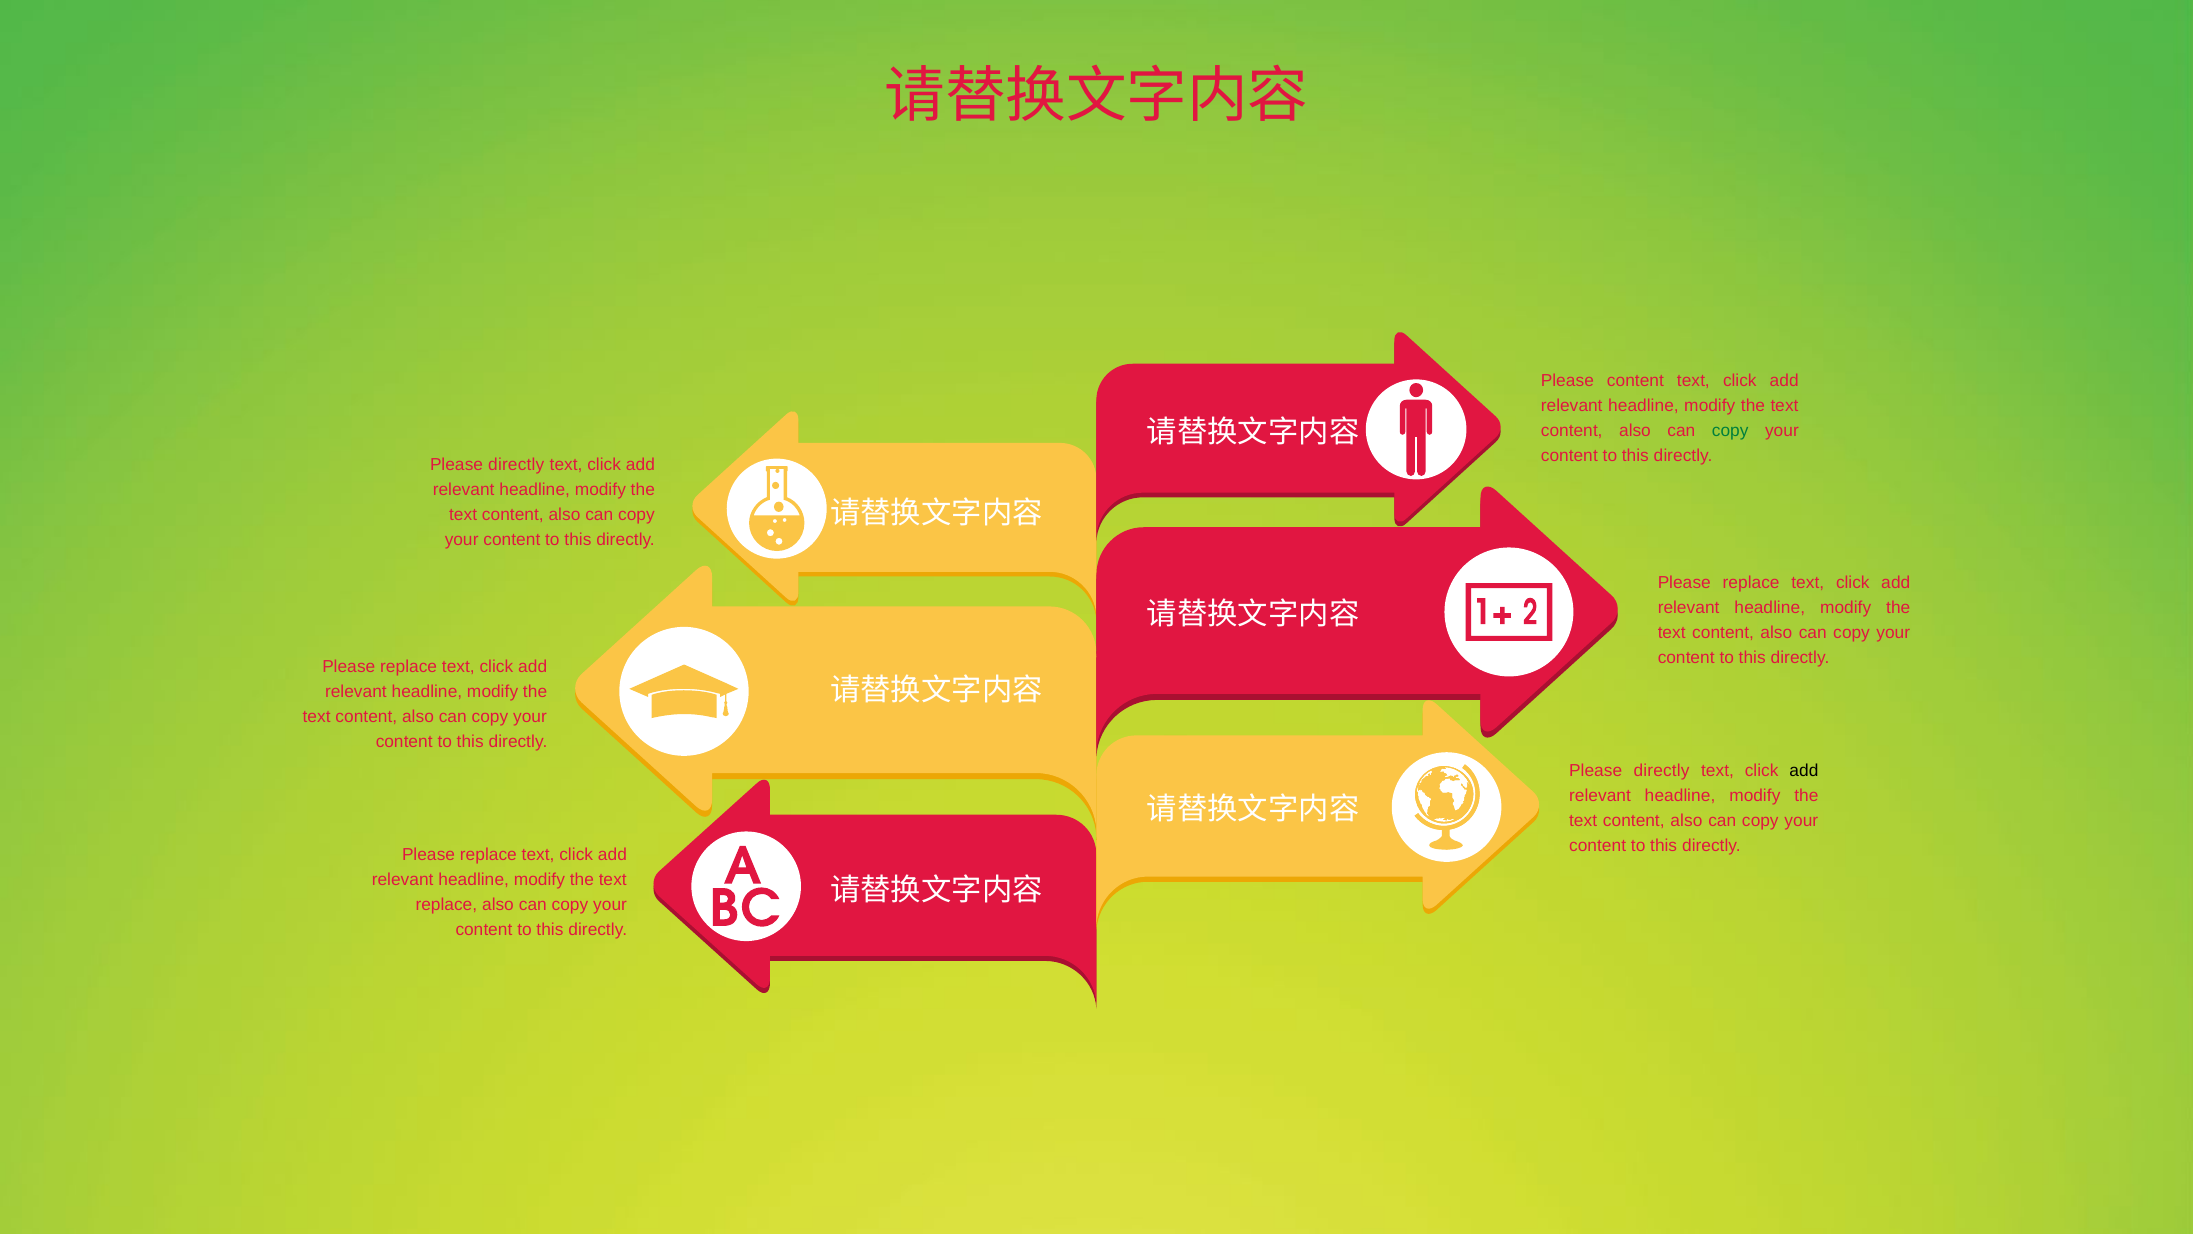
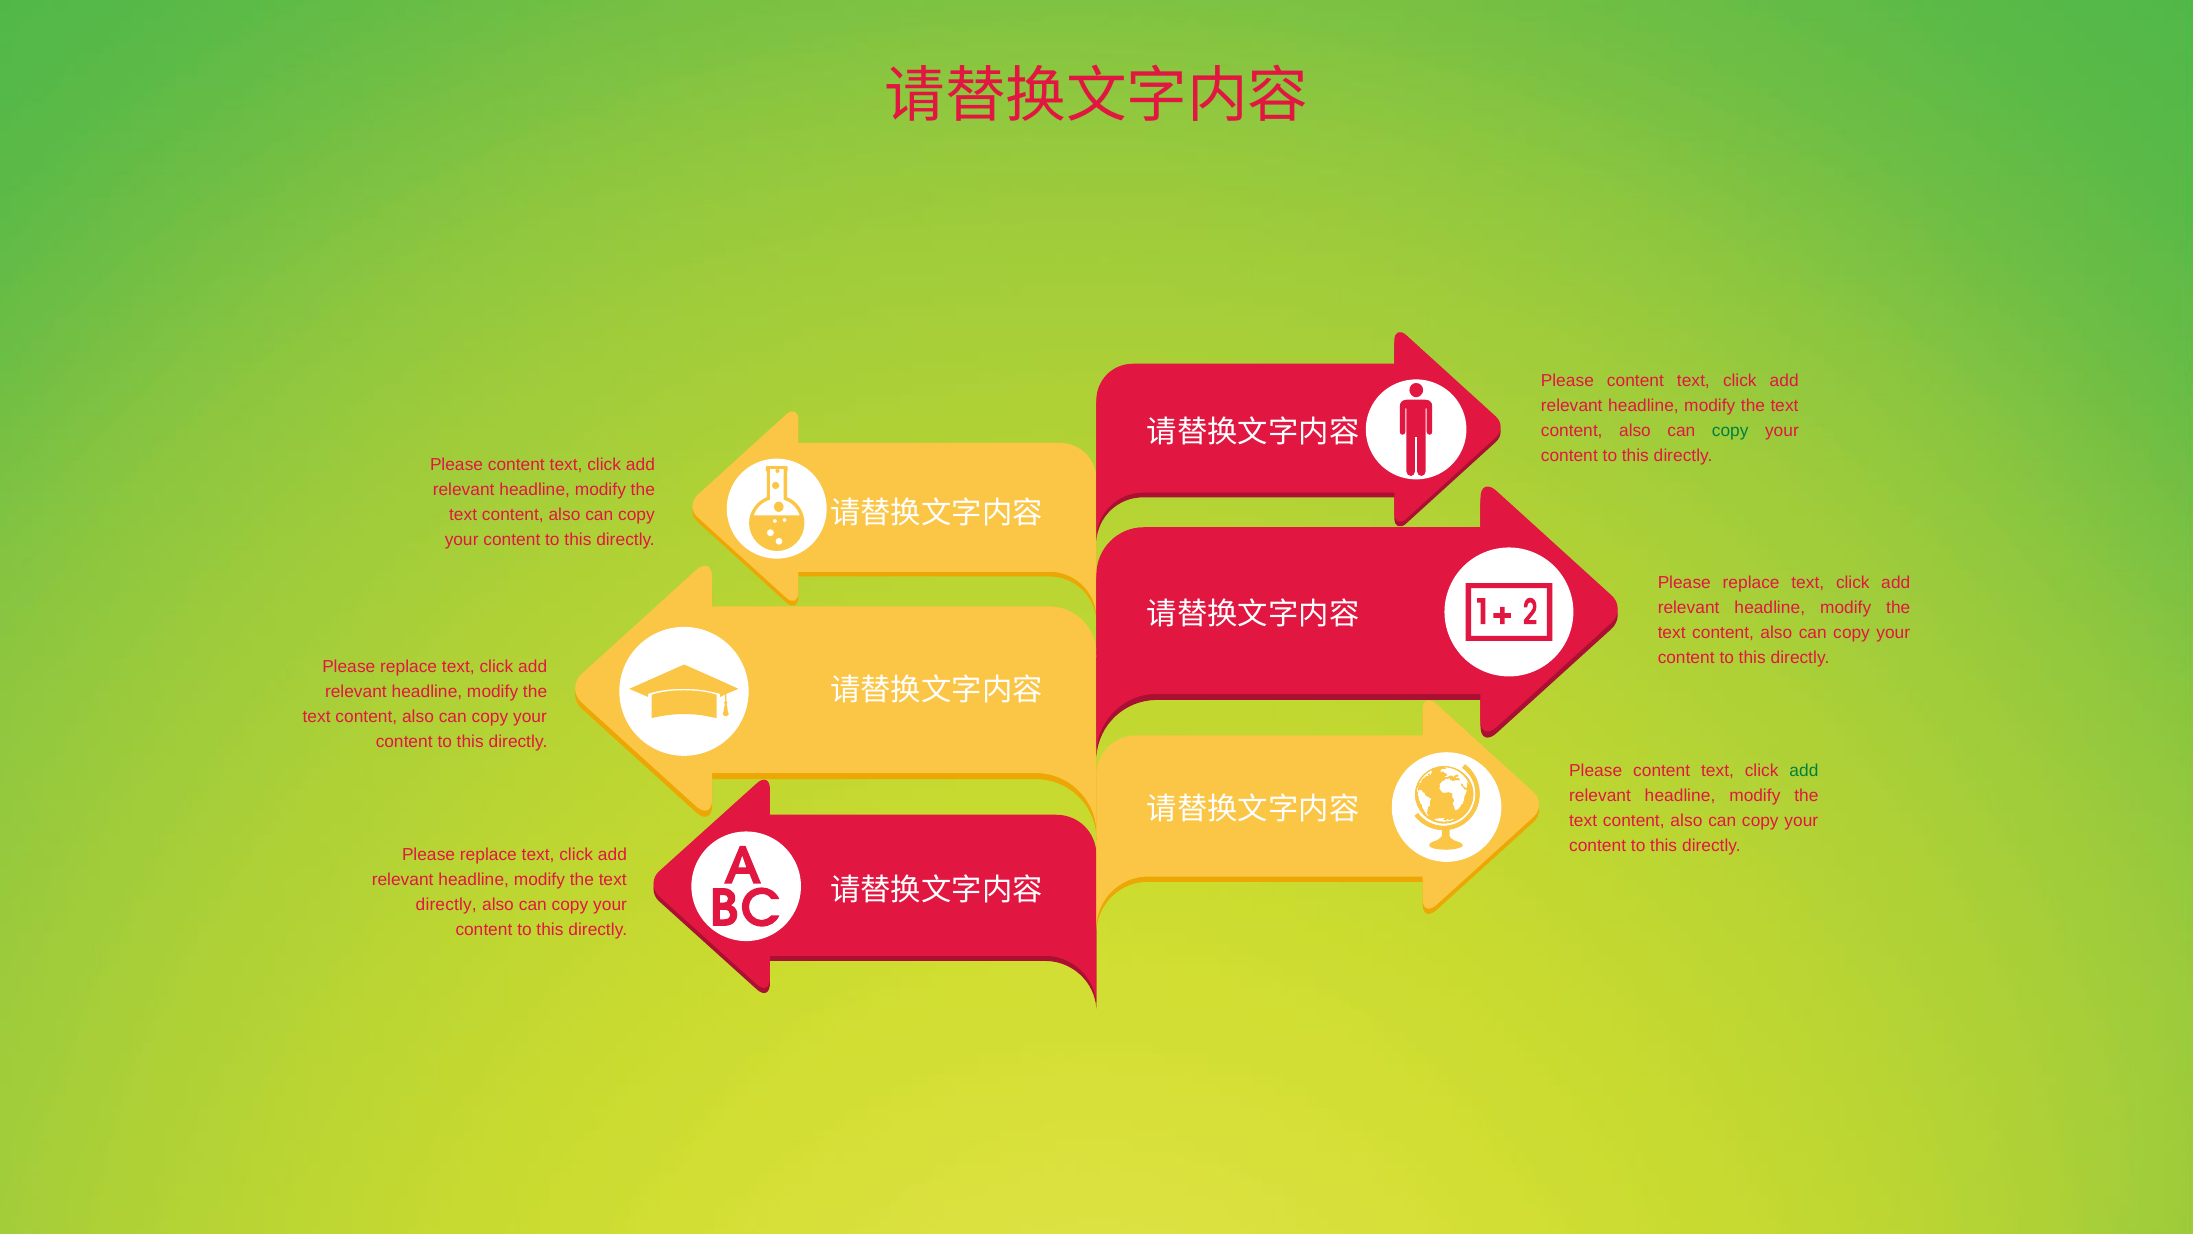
directly at (516, 465): directly -> content
directly at (1662, 770): directly -> content
add at (1804, 770) colour: black -> green
replace at (446, 904): replace -> directly
